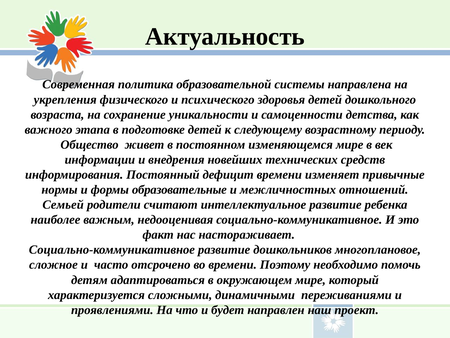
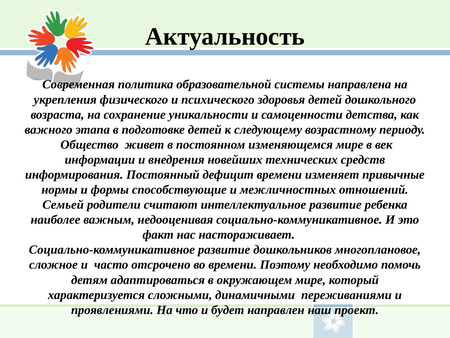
образовательные: образовательные -> способствующие
